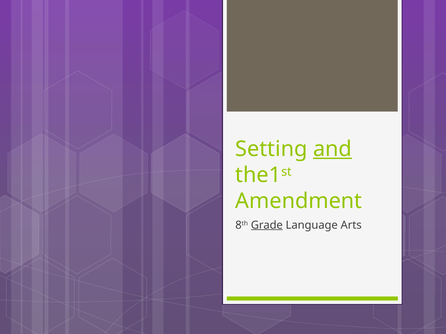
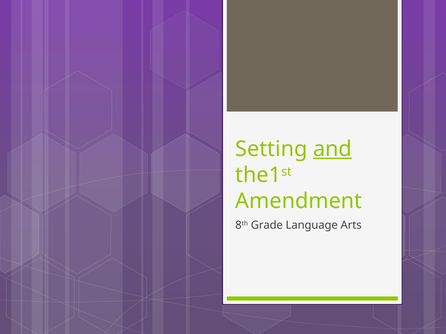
Grade underline: present -> none
